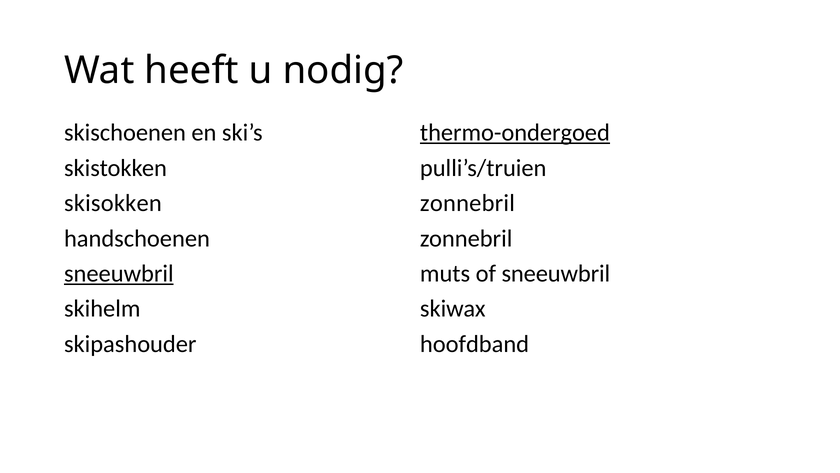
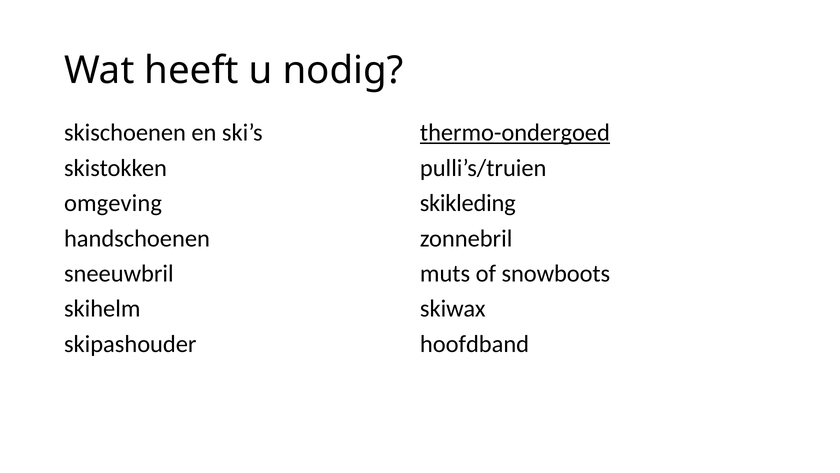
skisokken: skisokken -> omgeving
zonnebril at (467, 203): zonnebril -> skikleding
sneeuwbril at (119, 273) underline: present -> none
of sneeuwbril: sneeuwbril -> snowboots
